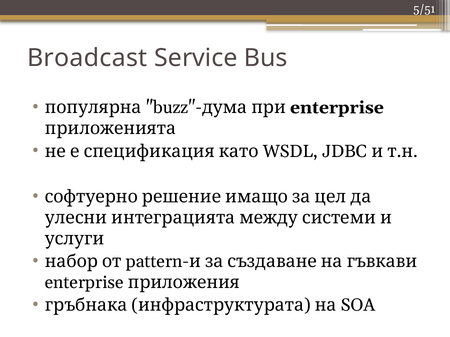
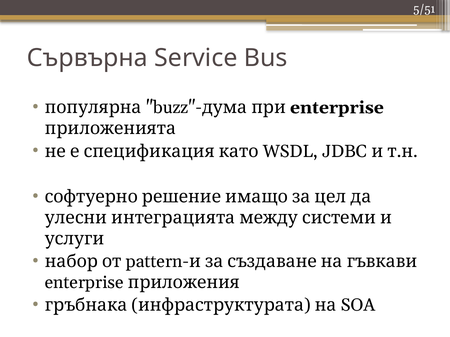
Broadcast: Broadcast -> Сървърна
